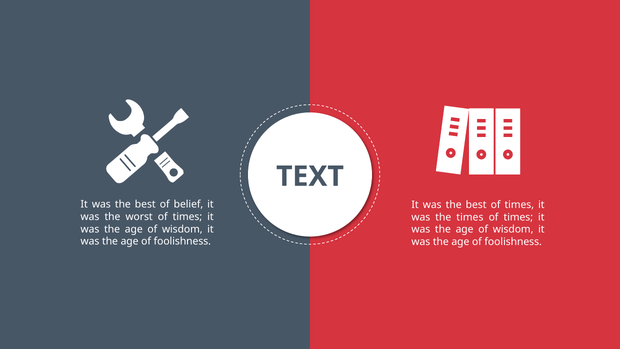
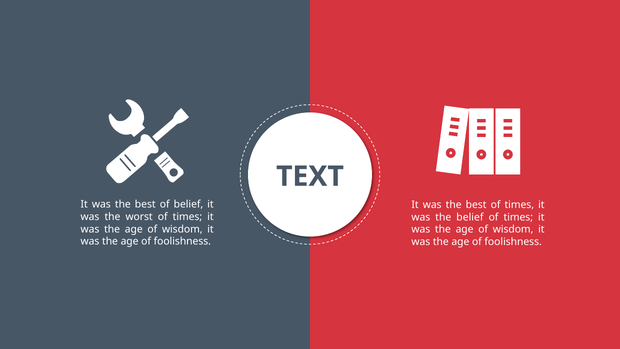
the times: times -> belief
